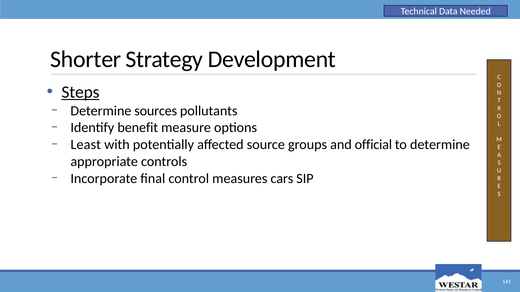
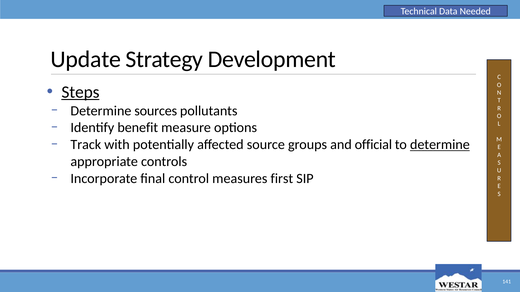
Shorter: Shorter -> Update
Least: Least -> Track
determine at (440, 145) underline: none -> present
cars: cars -> first
